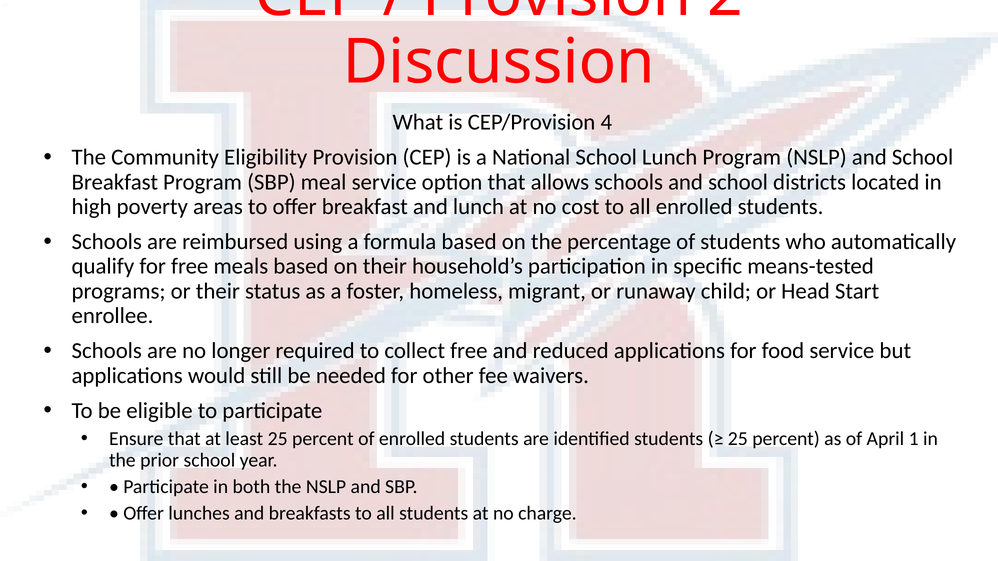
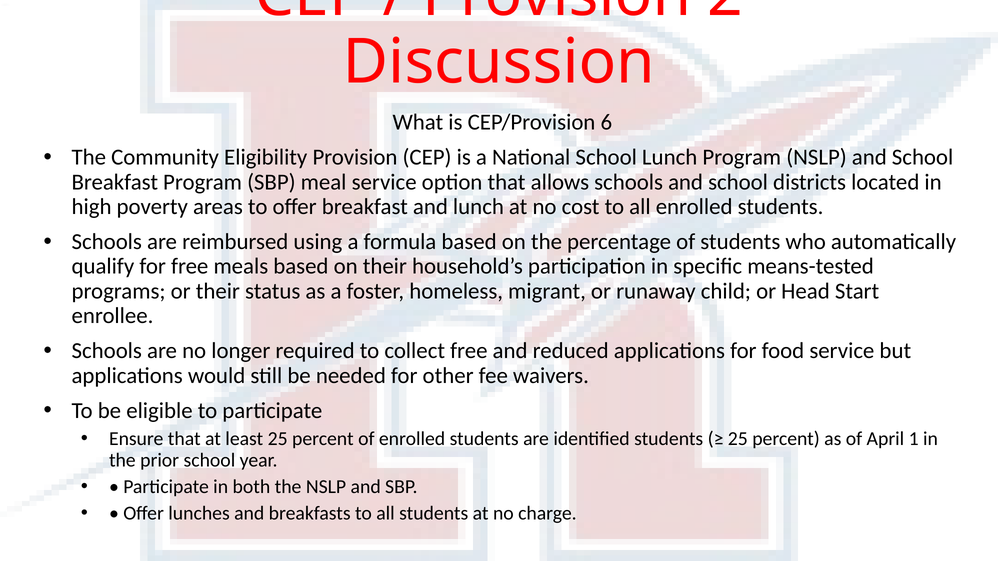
4: 4 -> 6
